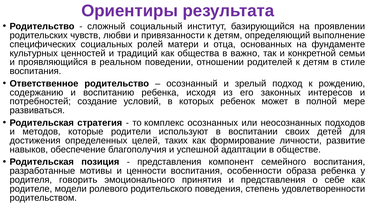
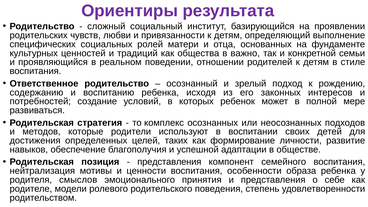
разработанные: разработанные -> нейтрализация
говорить: говорить -> смыслов
